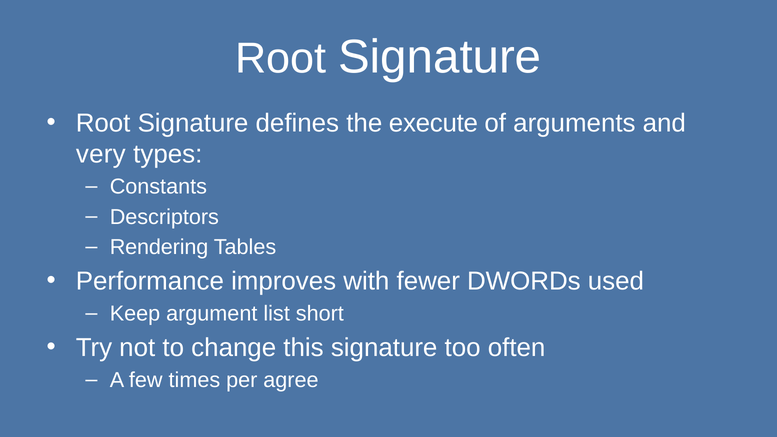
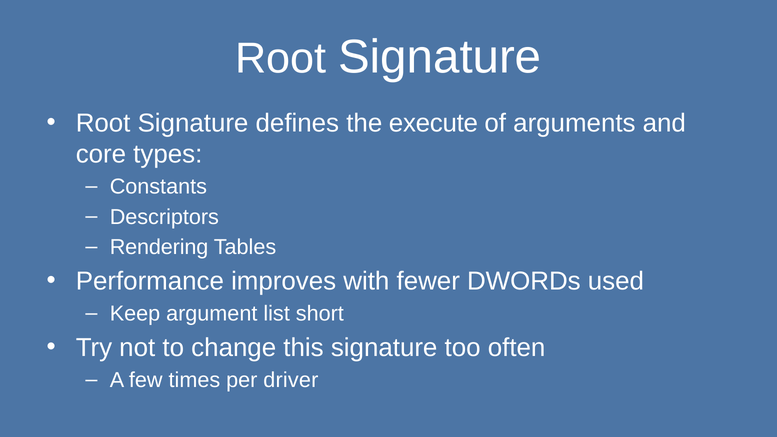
very: very -> core
agree: agree -> driver
